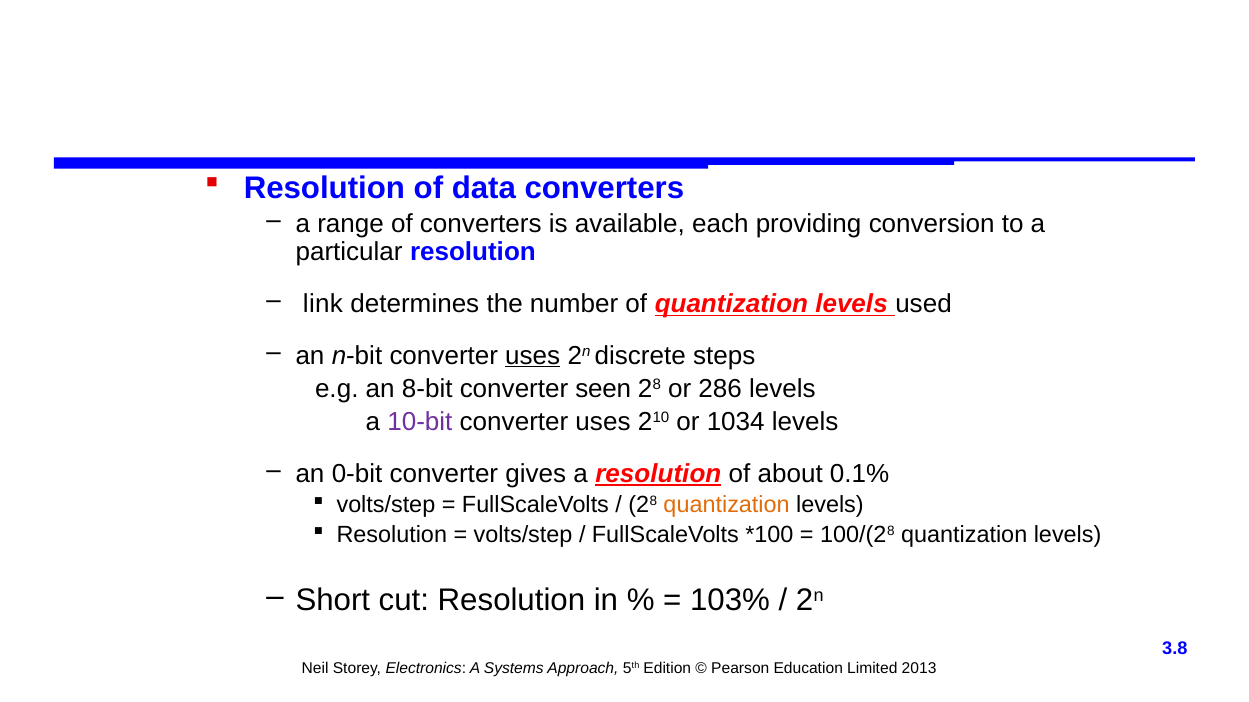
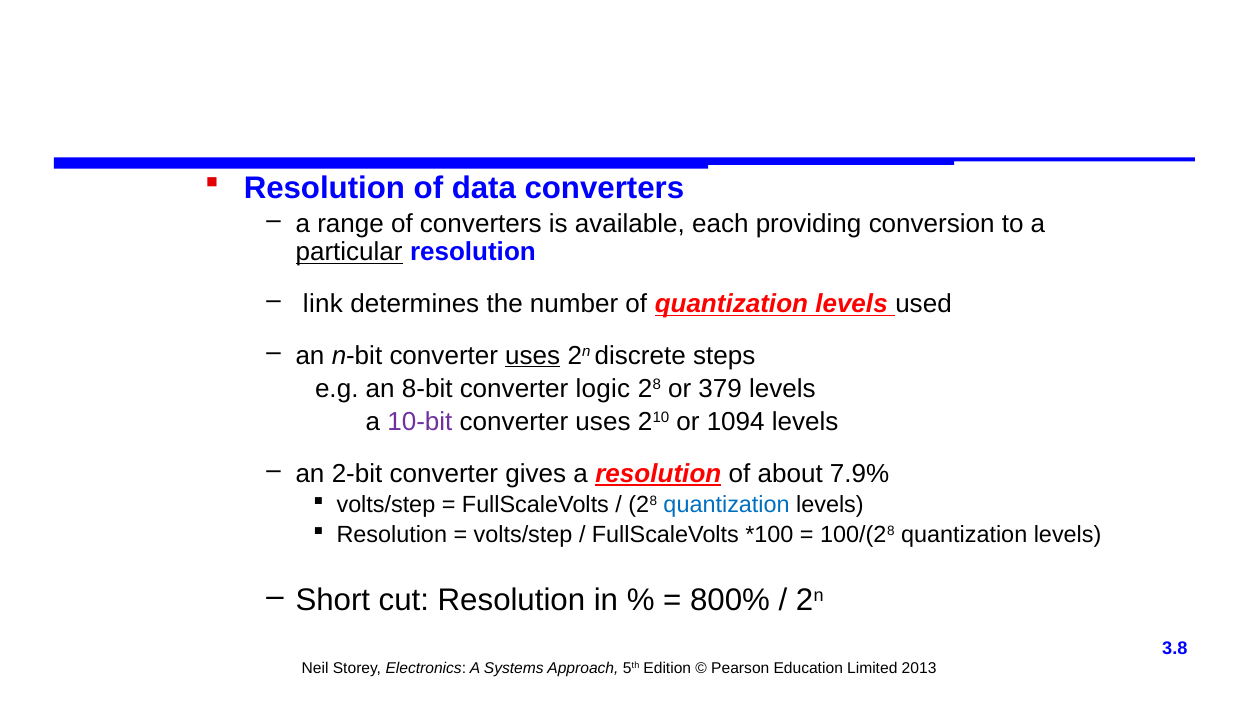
particular underline: none -> present
seen: seen -> logic
286: 286 -> 379
1034: 1034 -> 1094
0-bit: 0-bit -> 2-bit
0.1%: 0.1% -> 7.9%
quantization at (727, 505) colour: orange -> blue
103%: 103% -> 800%
